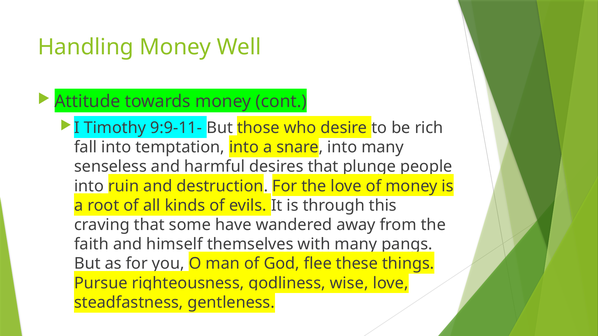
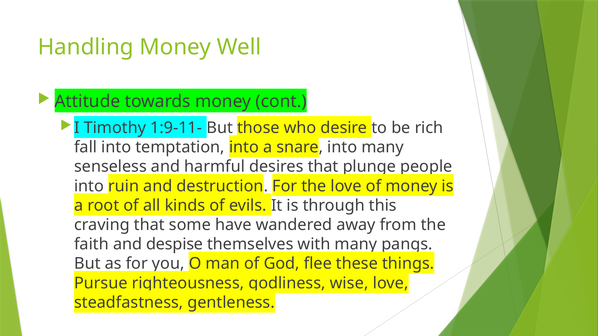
9:9-11-: 9:9-11- -> 1:9-11-
himself: himself -> despise
